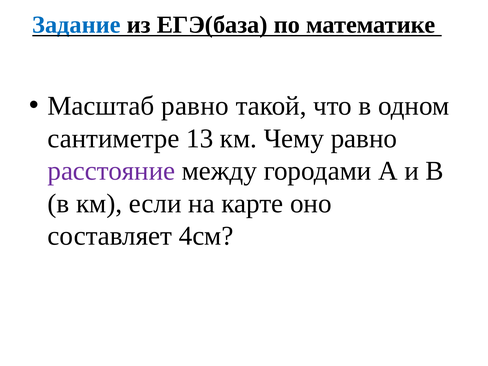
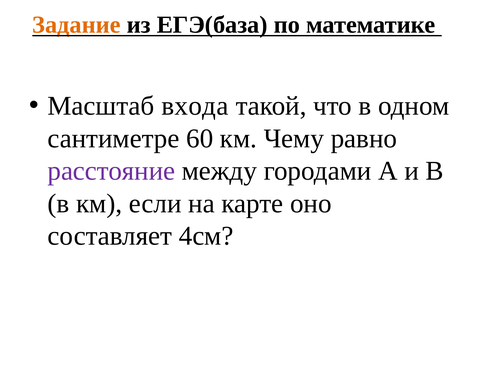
Задание colour: blue -> orange
Масштаб равно: равно -> входа
13: 13 -> 60
